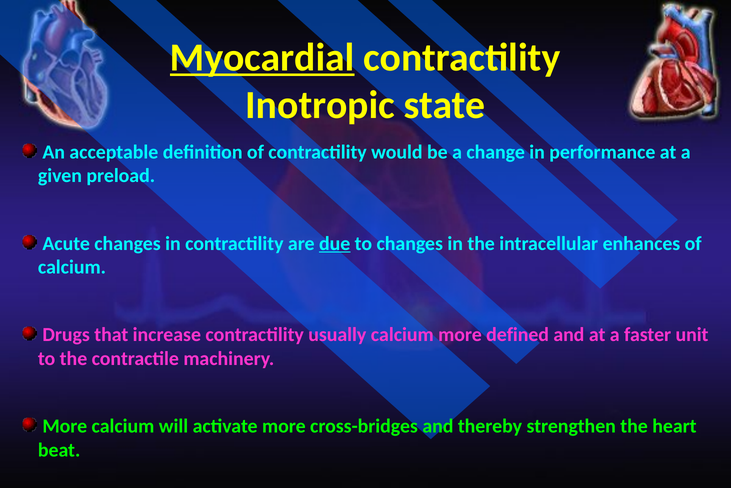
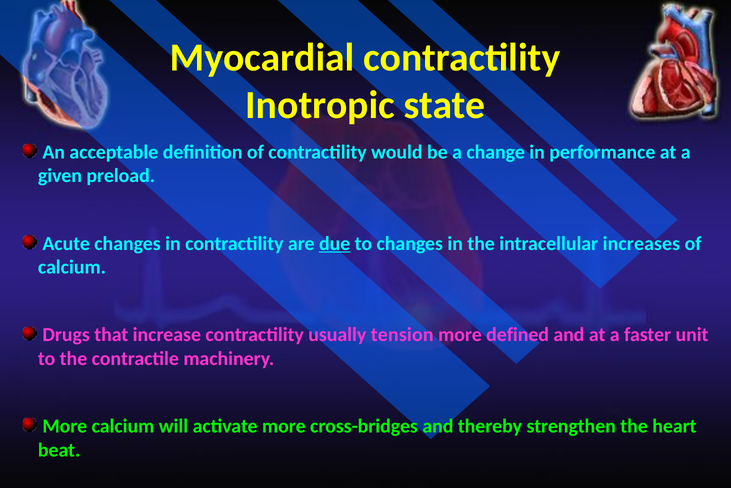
Myocardial underline: present -> none
enhances: enhances -> increases
usually calcium: calcium -> tension
